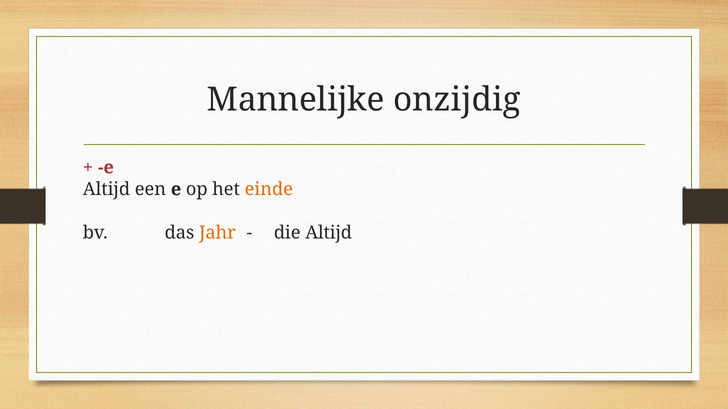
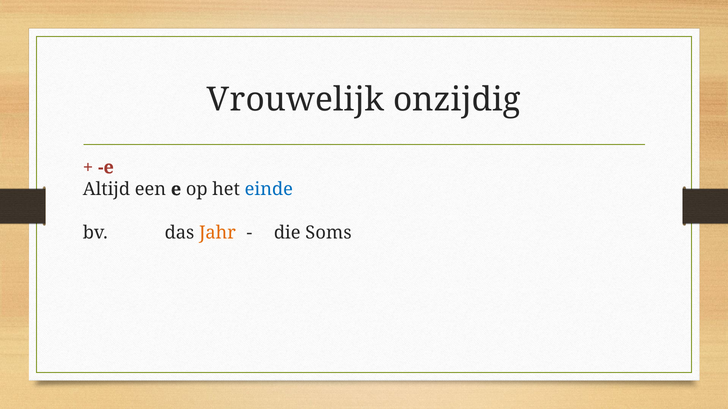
Mannelijke: Mannelijke -> Vrouwelijk
einde colour: orange -> blue
die Altijd: Altijd -> Soms
